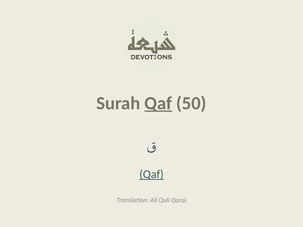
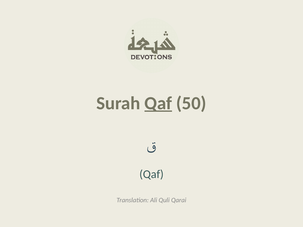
Qaf at (152, 175) underline: present -> none
